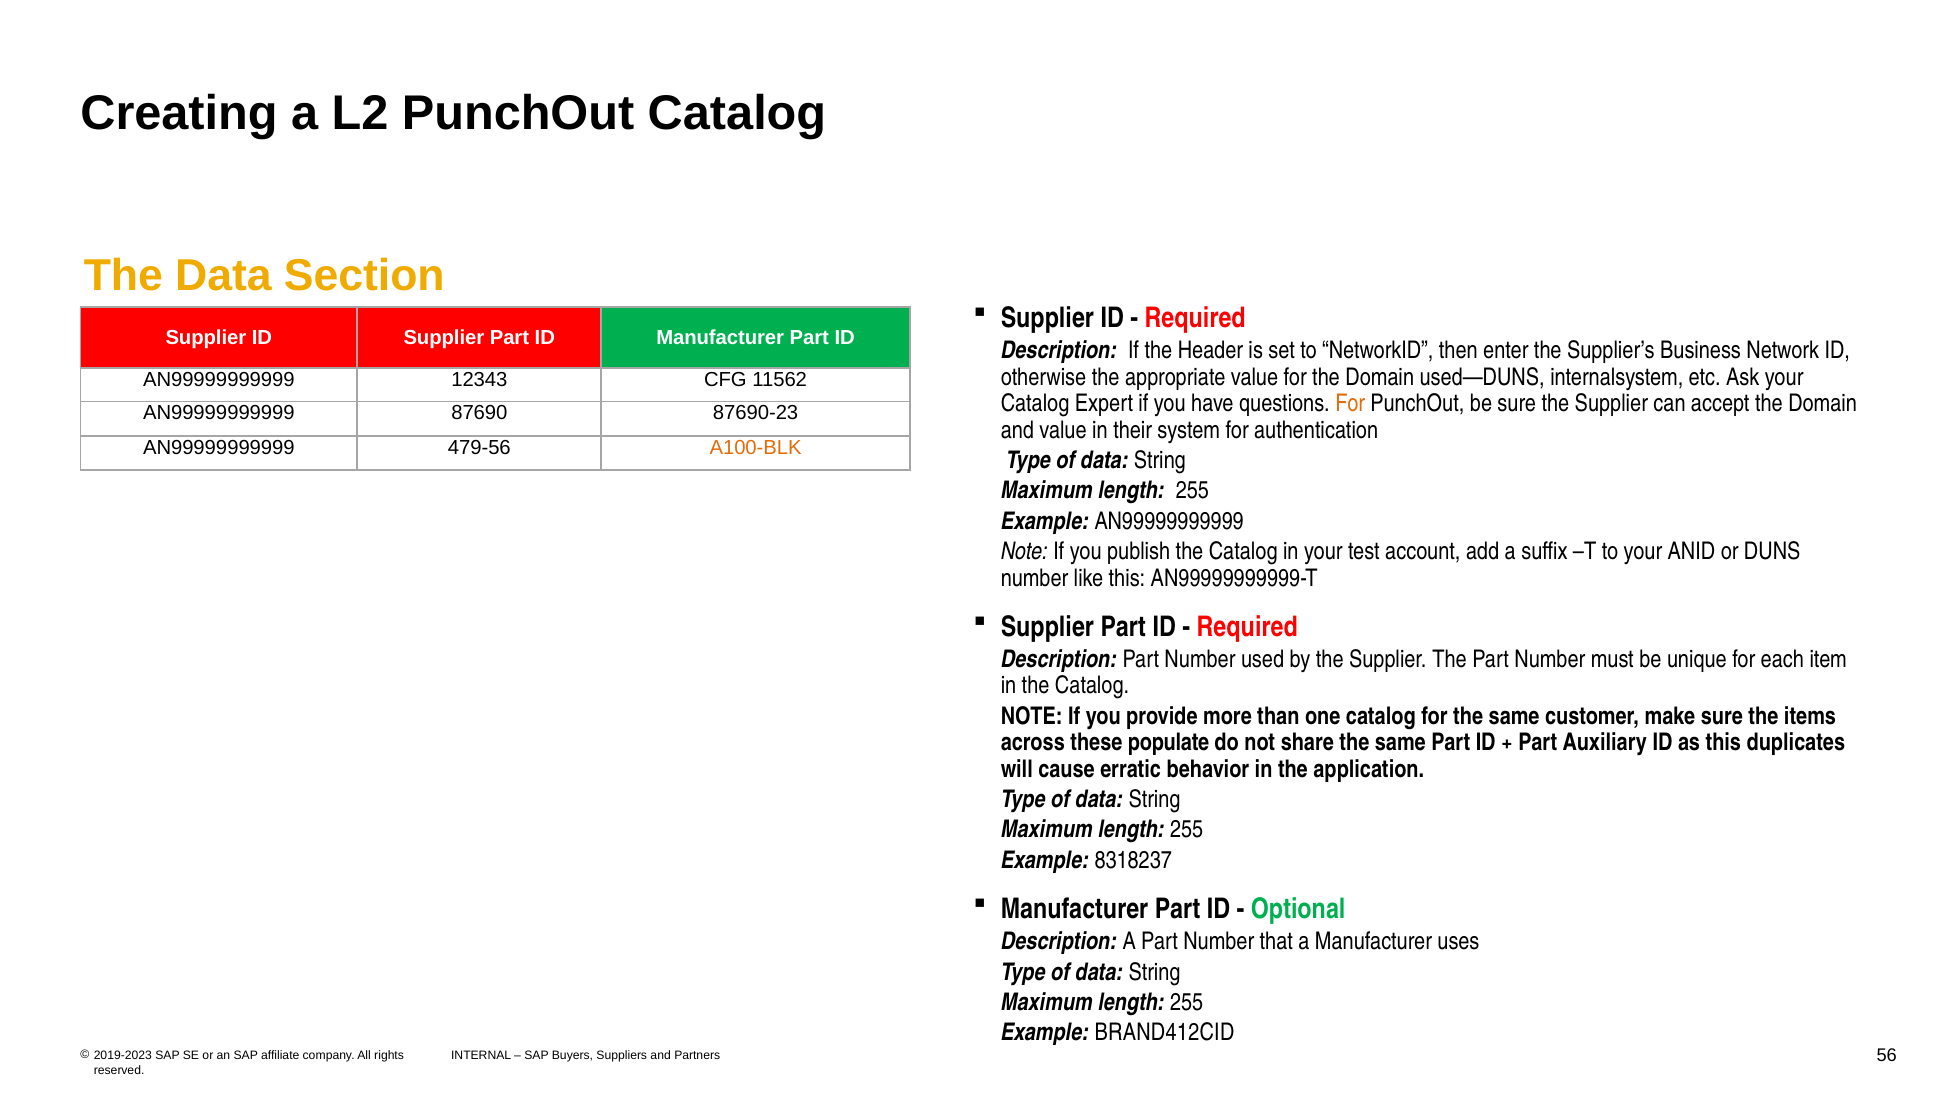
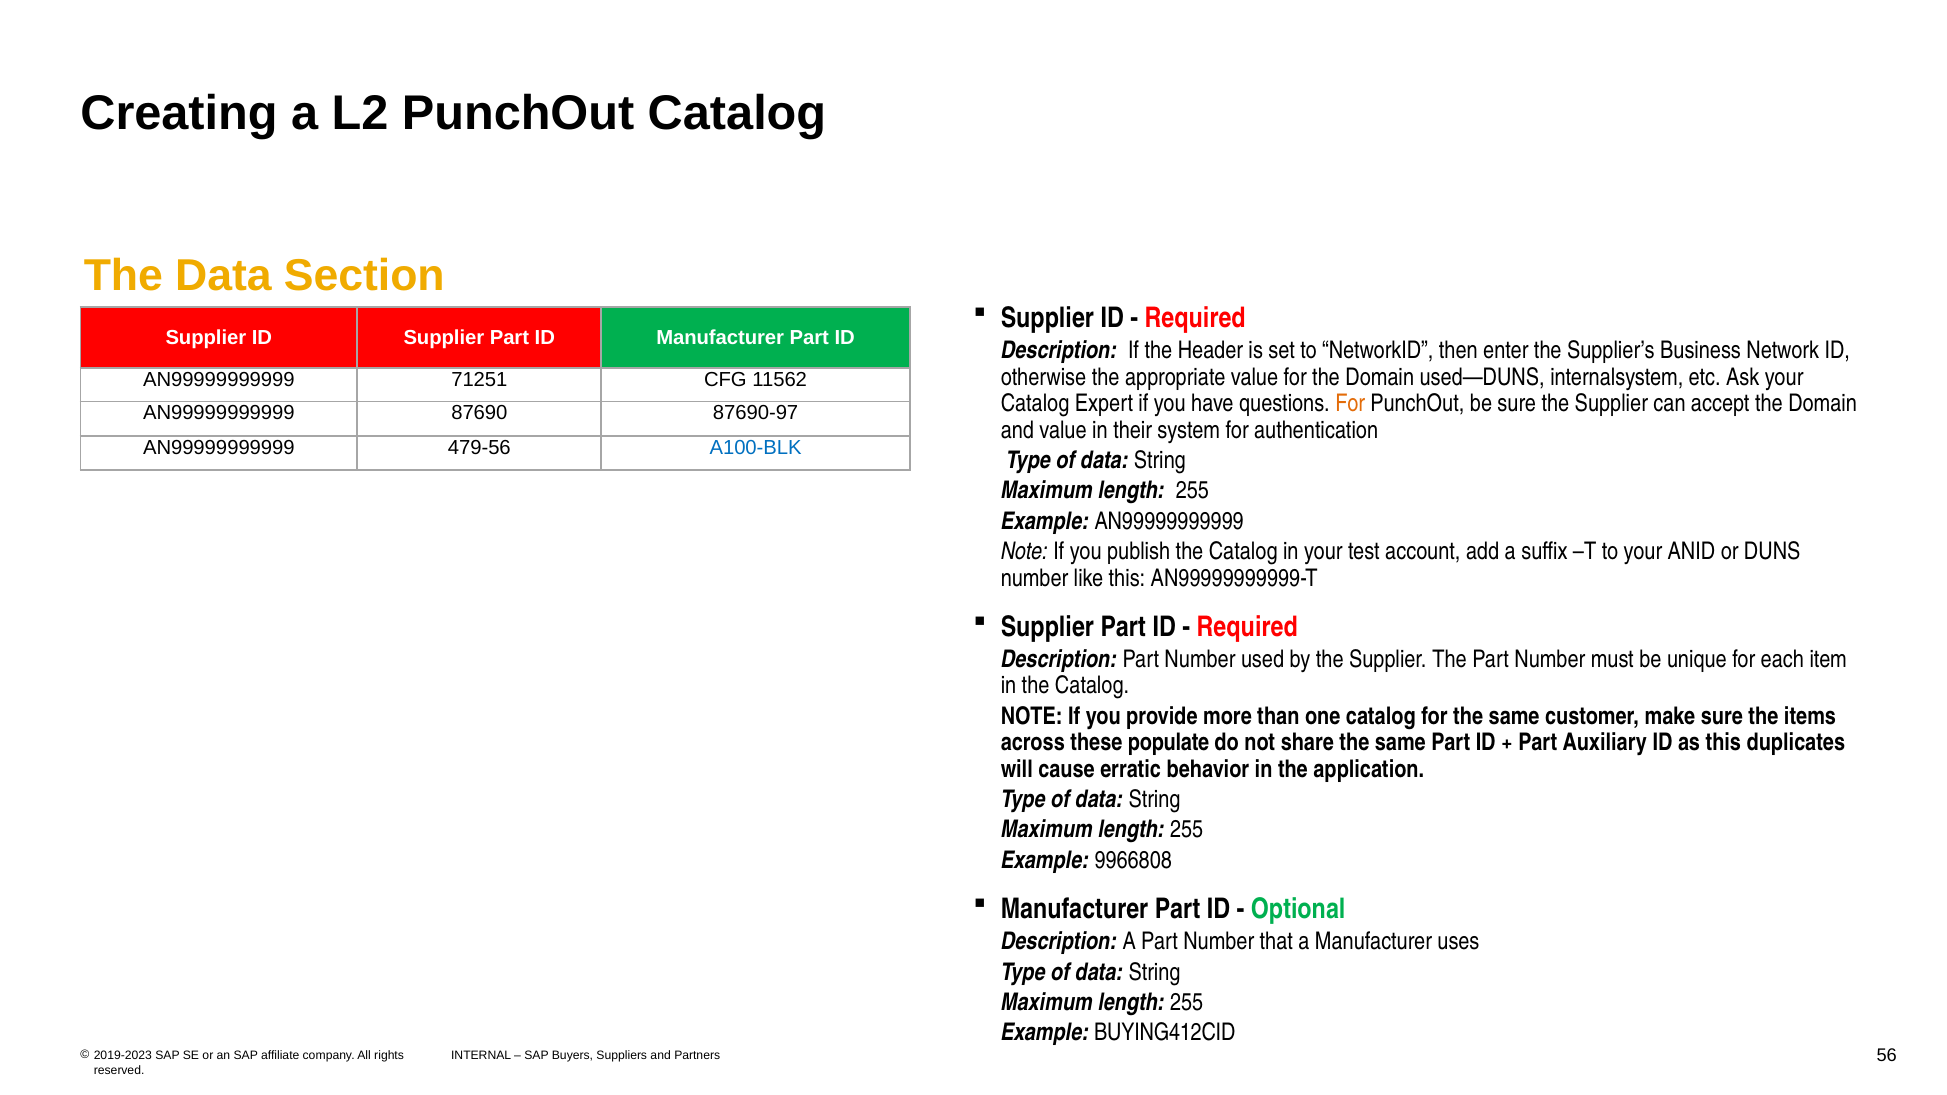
12343: 12343 -> 71251
87690-23: 87690-23 -> 87690-97
A100-BLK colour: orange -> blue
8318237: 8318237 -> 9966808
BRAND412CID: BRAND412CID -> BUYING412CID
